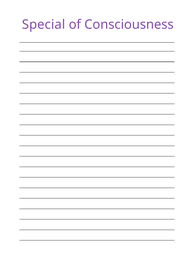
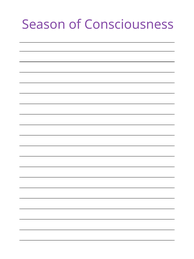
Special: Special -> Season
